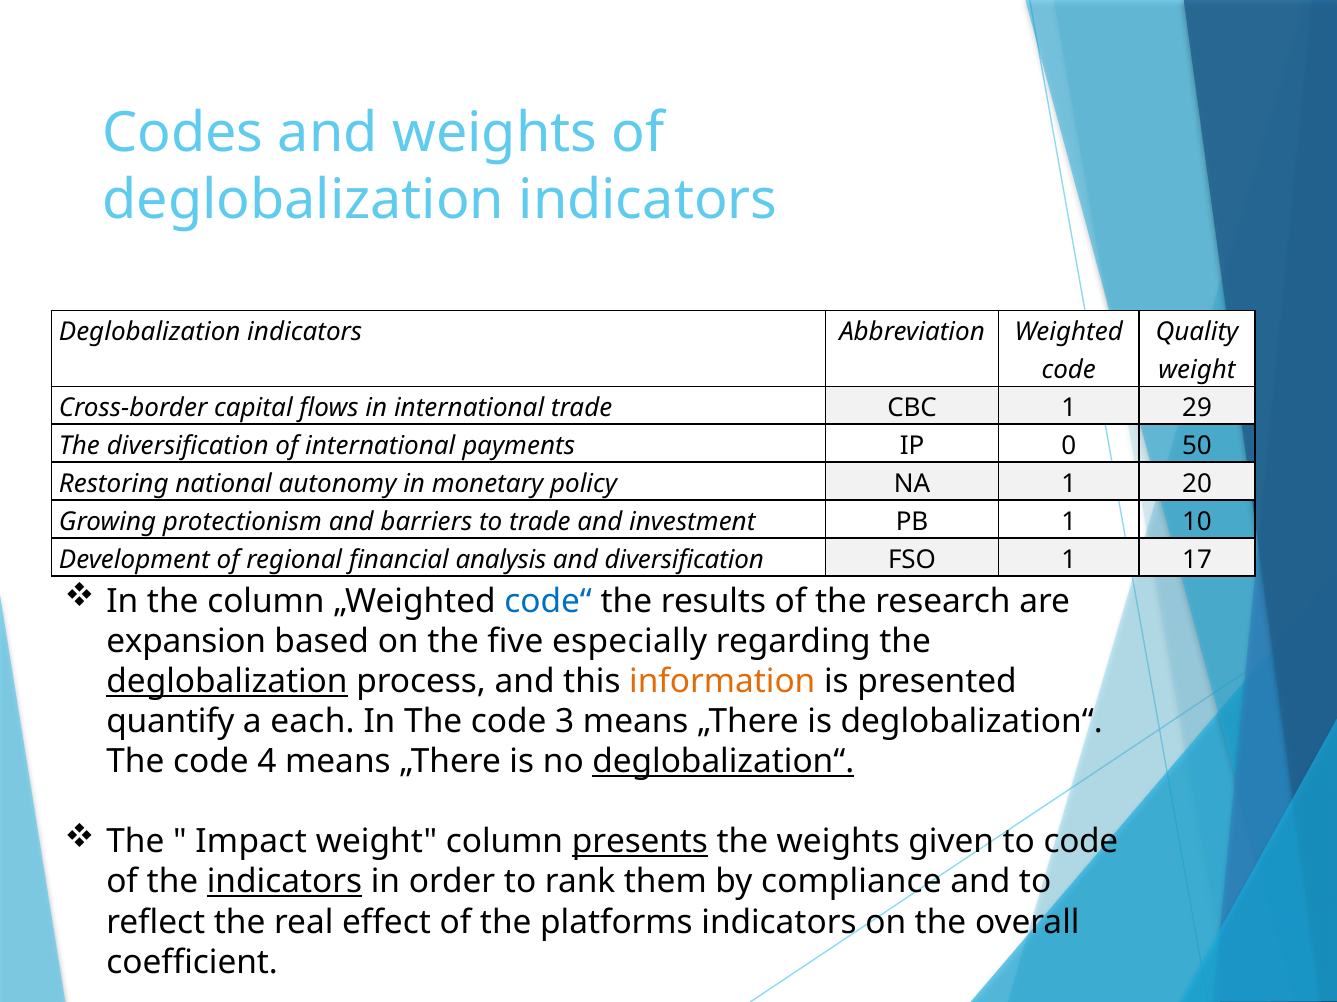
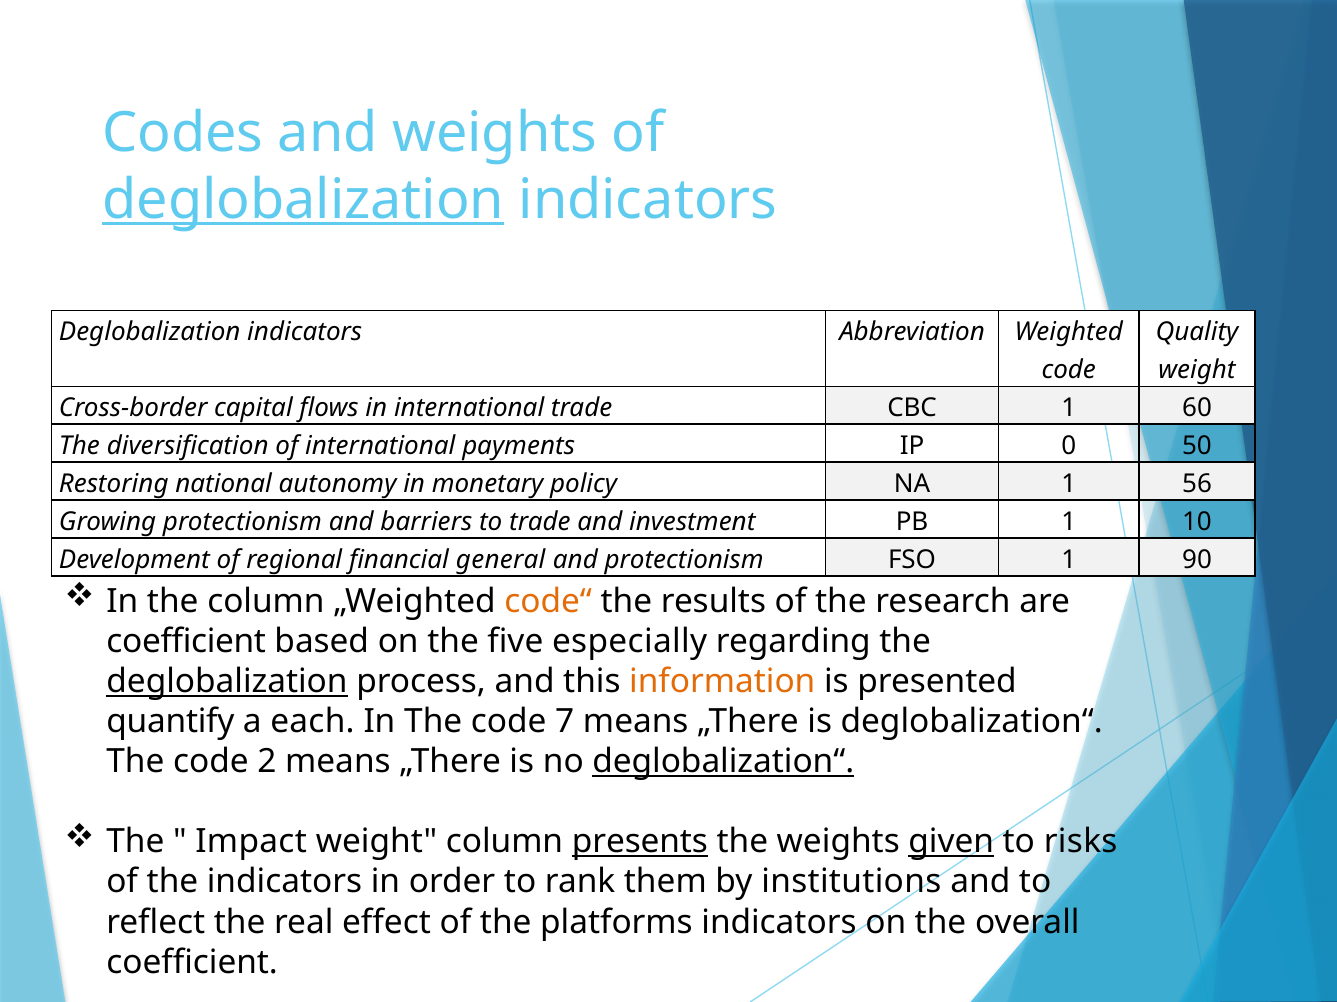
deglobalization at (303, 200) underline: none -> present
29: 29 -> 60
20: 20 -> 56
analysis: analysis -> general
and diversification: diversification -> protectionism
17: 17 -> 90
code“ colour: blue -> orange
expansion at (186, 642): expansion -> coefficient
3: 3 -> 7
4: 4 -> 2
given underline: none -> present
to code: code -> risks
indicators at (285, 883) underline: present -> none
compliance: compliance -> institutions
